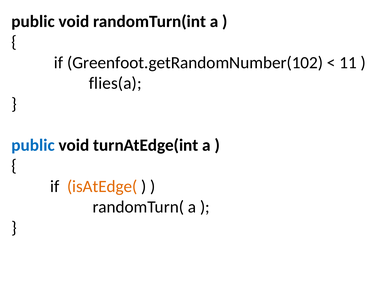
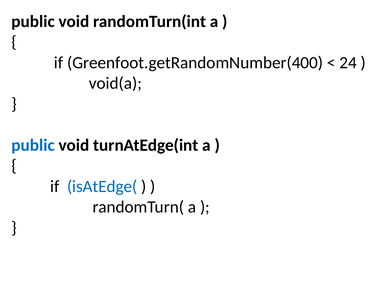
Greenfoot.getRandomNumber(102: Greenfoot.getRandomNumber(102 -> Greenfoot.getRandomNumber(400
11: 11 -> 24
flies(a: flies(a -> void(a
isAtEdge( colour: orange -> blue
